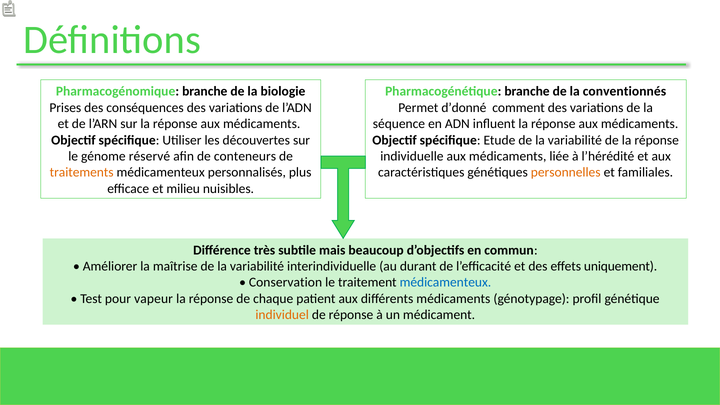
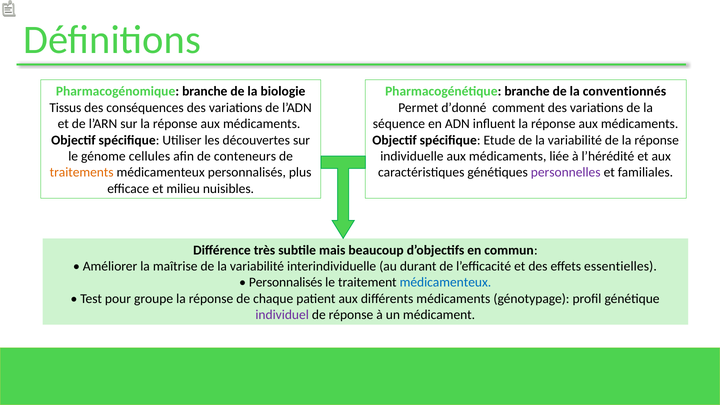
Prises: Prises -> Tissus
réservé: réservé -> cellules
personnelles colour: orange -> purple
uniquement: uniquement -> essentielles
Conservation at (286, 283): Conservation -> Personnalisés
vapeur: vapeur -> groupe
individuel colour: orange -> purple
